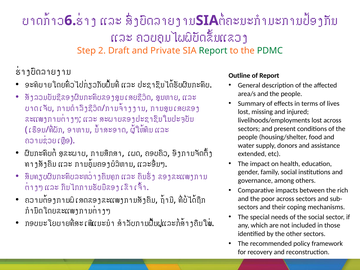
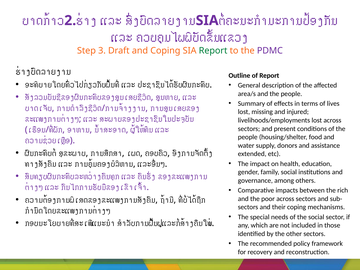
6: 6 -> 2
2: 2 -> 3
and Private: Private -> Coping
PDMC colour: green -> purple
